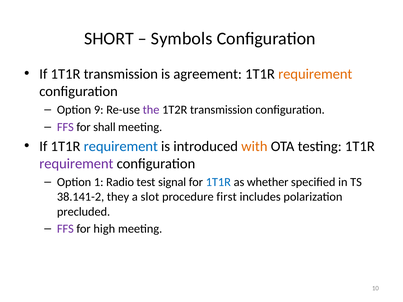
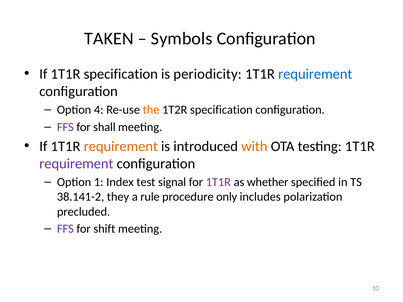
SHORT: SHORT -> TAKEN
1T1R transmission: transmission -> specification
agreement: agreement -> periodicity
requirement at (315, 74) colour: orange -> blue
9: 9 -> 4
the colour: purple -> orange
1T2R transmission: transmission -> specification
requirement at (121, 146) colour: blue -> orange
Radio: Radio -> Index
1T1R at (218, 182) colour: blue -> purple
slot: slot -> rule
first: first -> only
high: high -> shift
